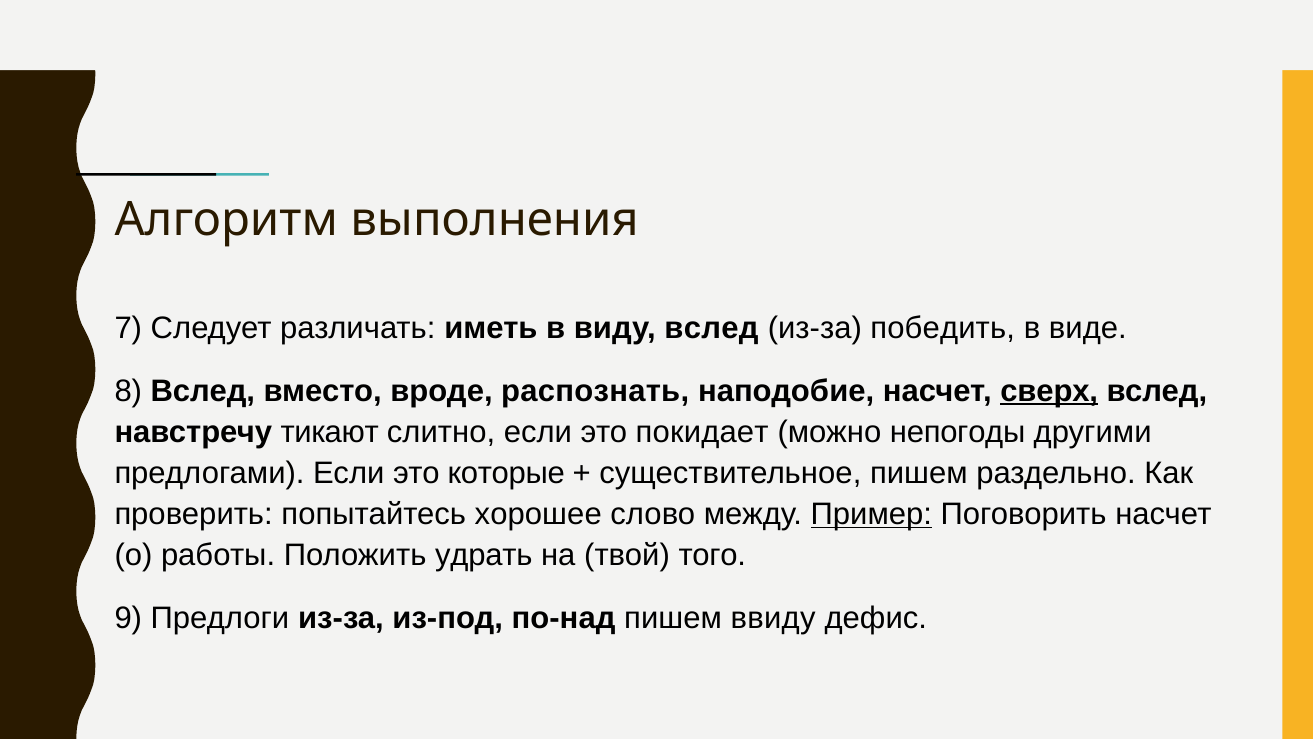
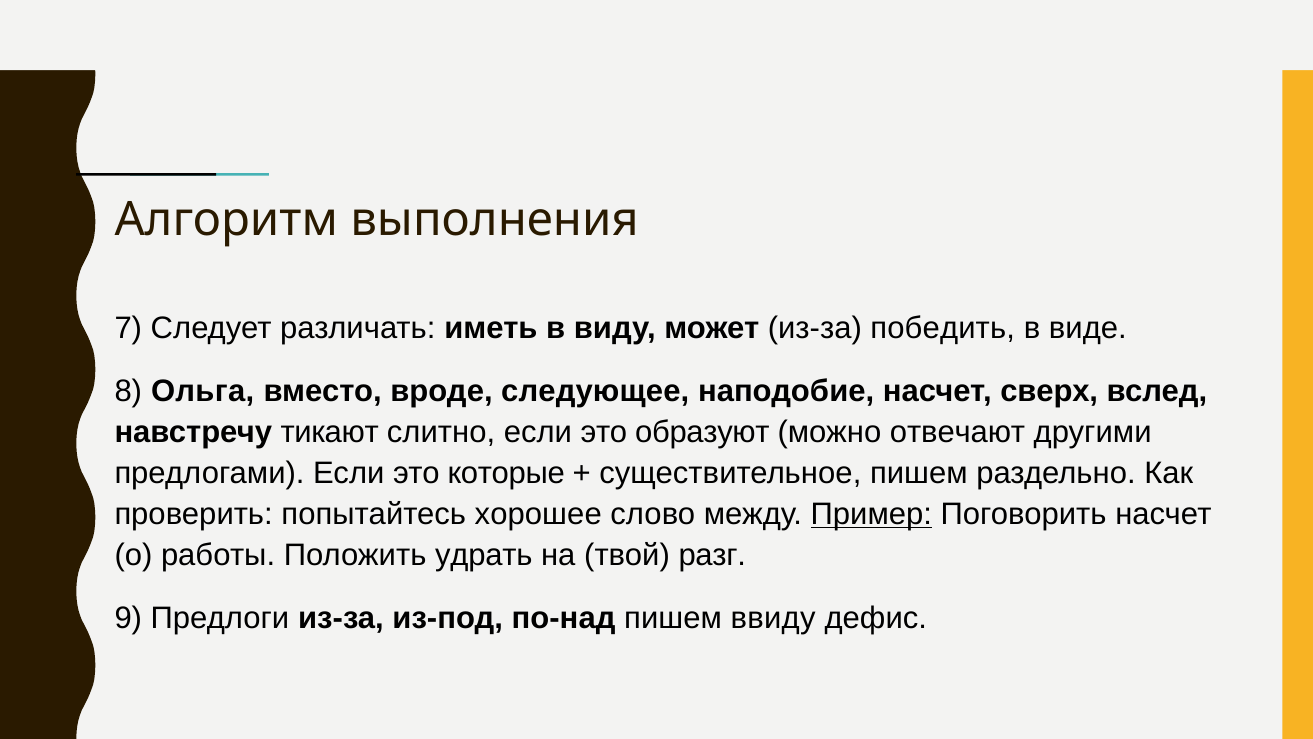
виду вслед: вслед -> может
8 Вслед: Вслед -> Ольга
распознать: распознать -> следующее
сверх underline: present -> none
покидает: покидает -> образуют
непогоды: непогоды -> отвечают
того: того -> разг
